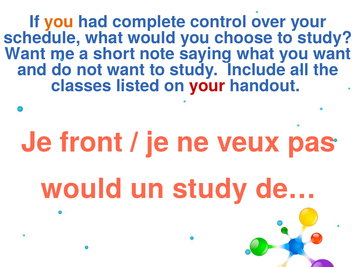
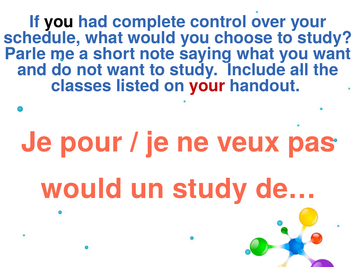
you at (59, 22) colour: orange -> black
Want at (25, 54): Want -> Parle
front: front -> pour
